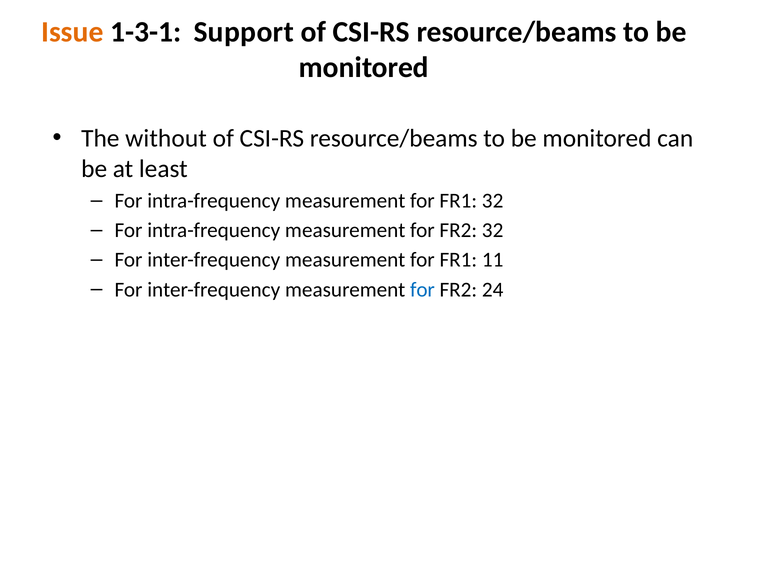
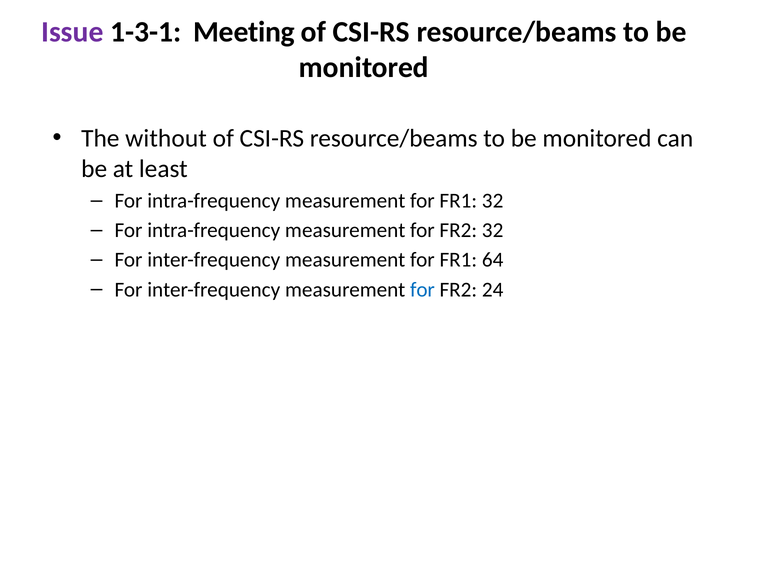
Issue colour: orange -> purple
Support: Support -> Meeting
11: 11 -> 64
